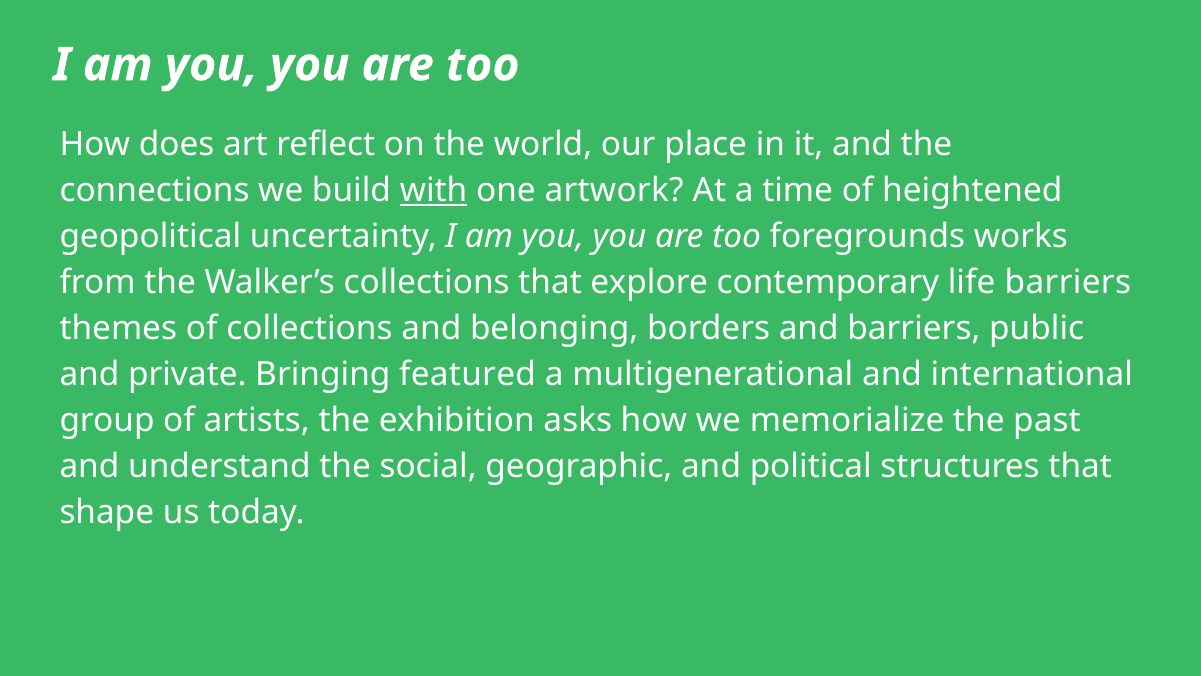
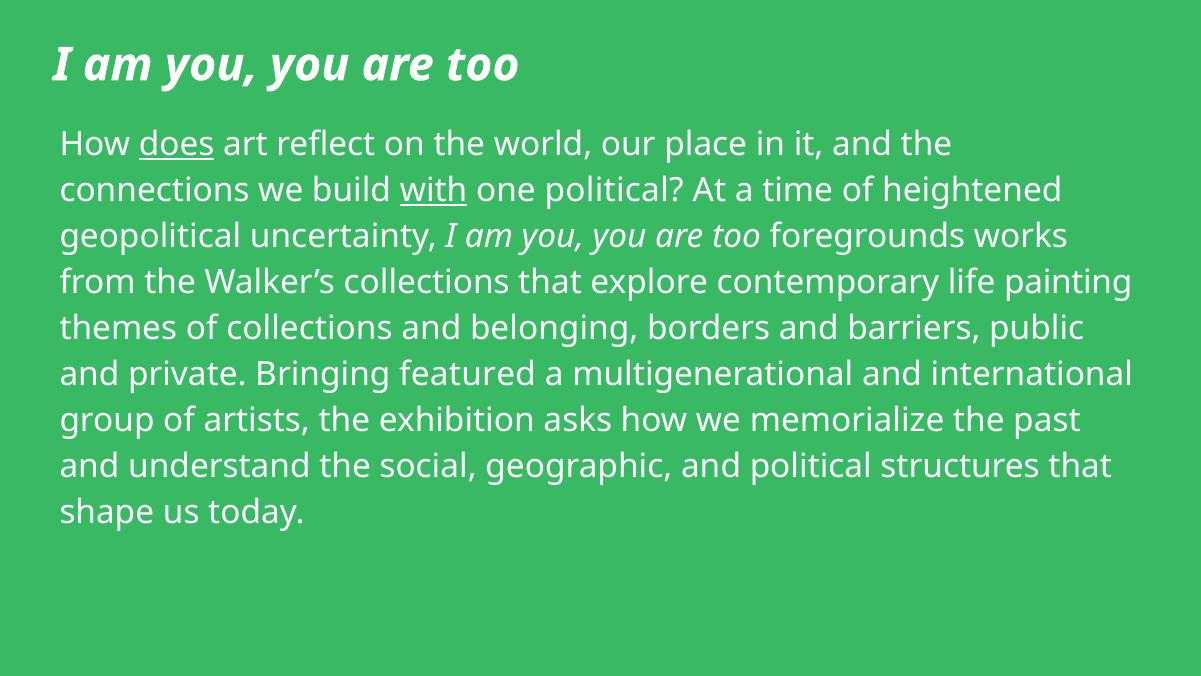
does underline: none -> present
one artwork: artwork -> political
life barriers: barriers -> painting
